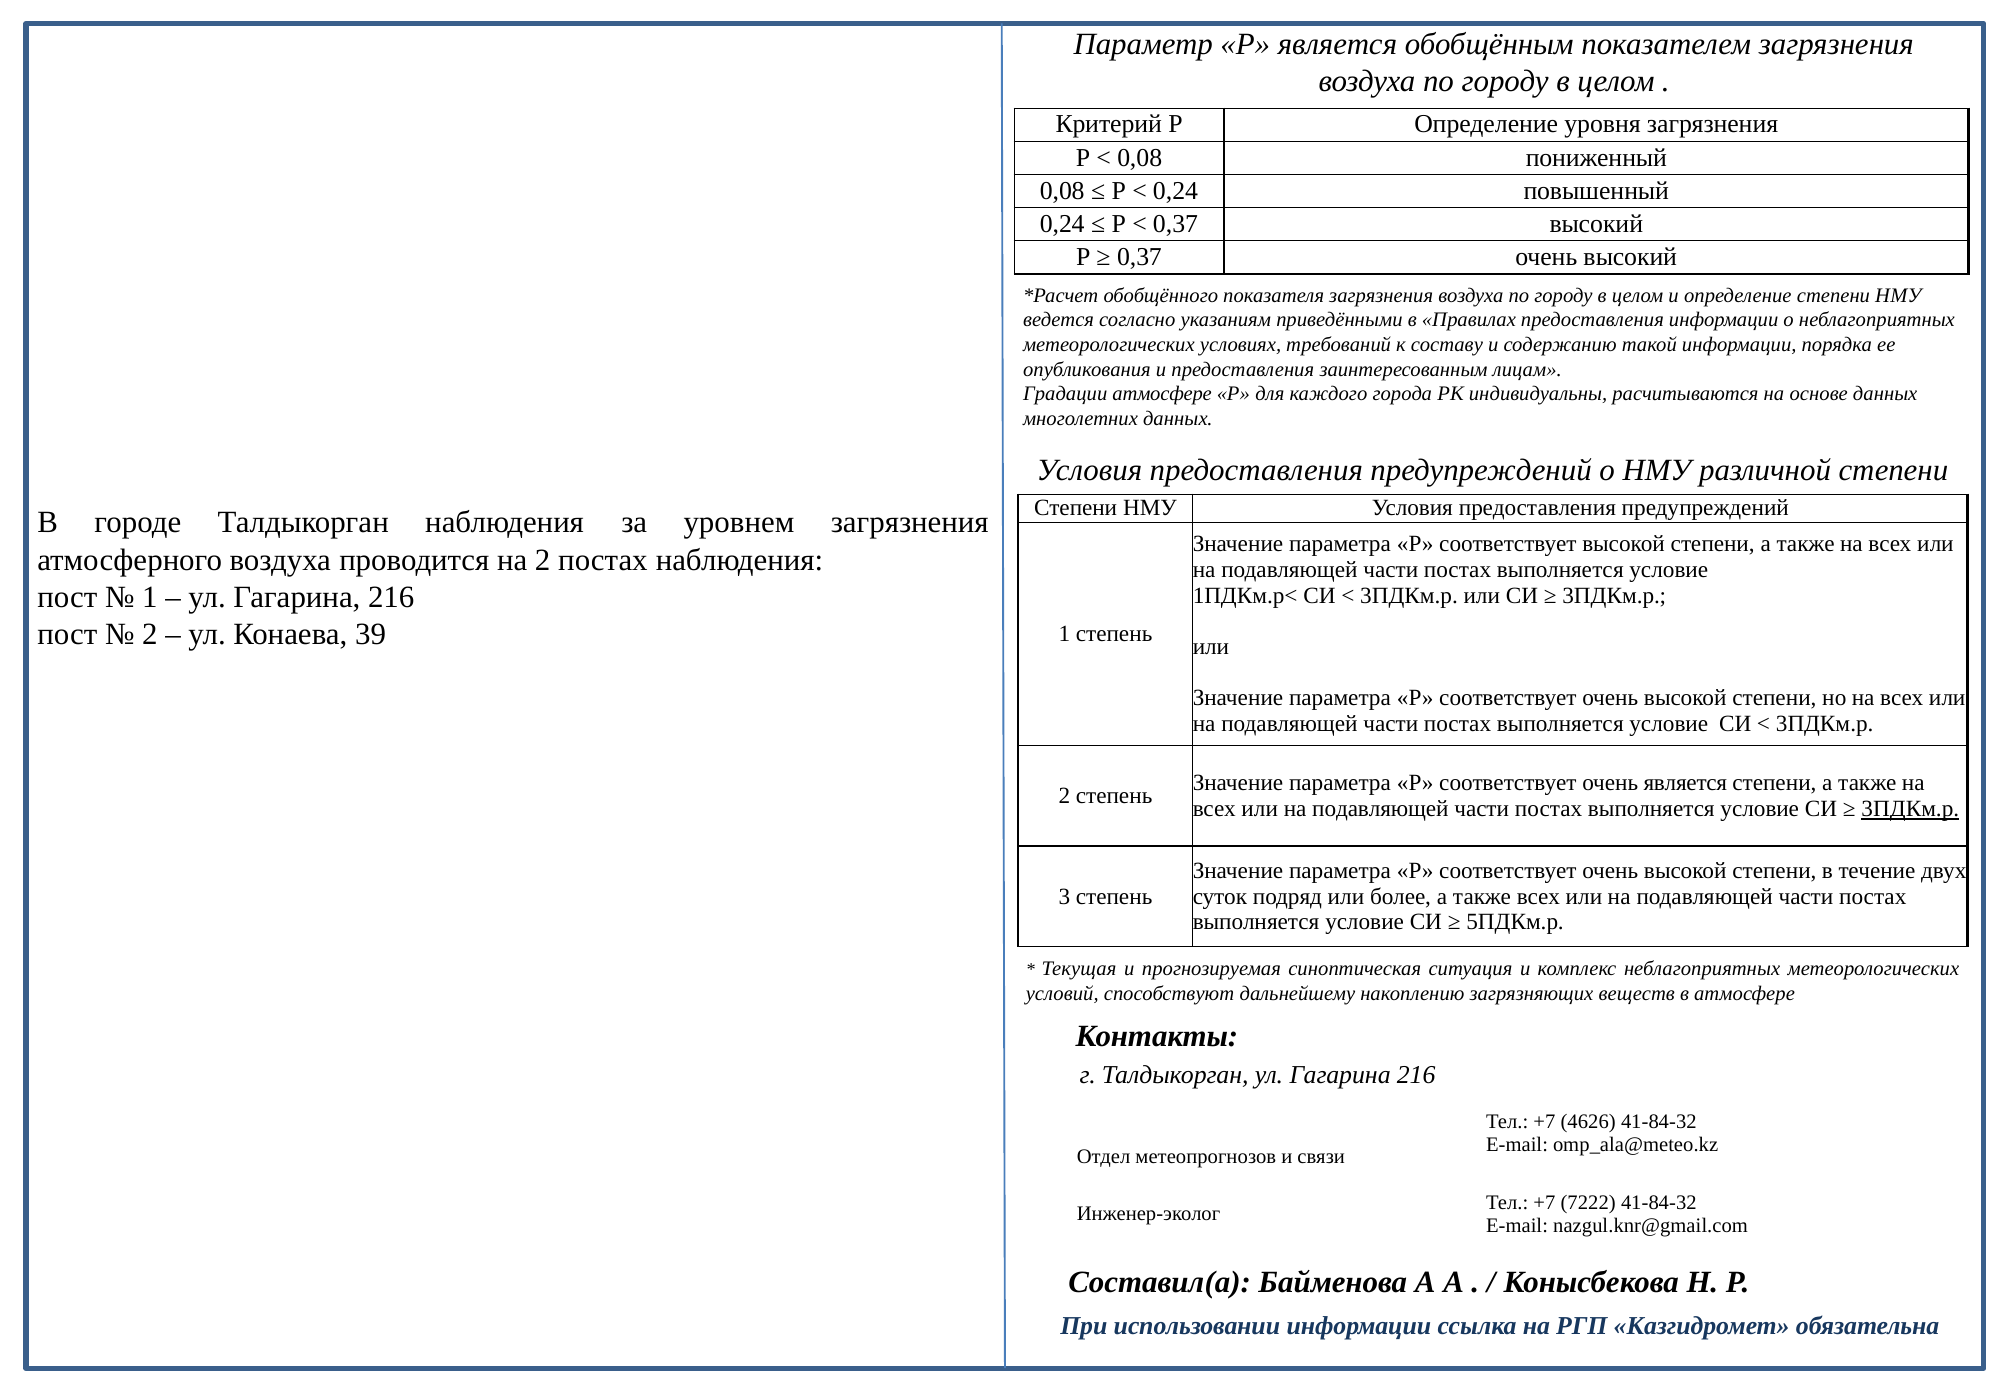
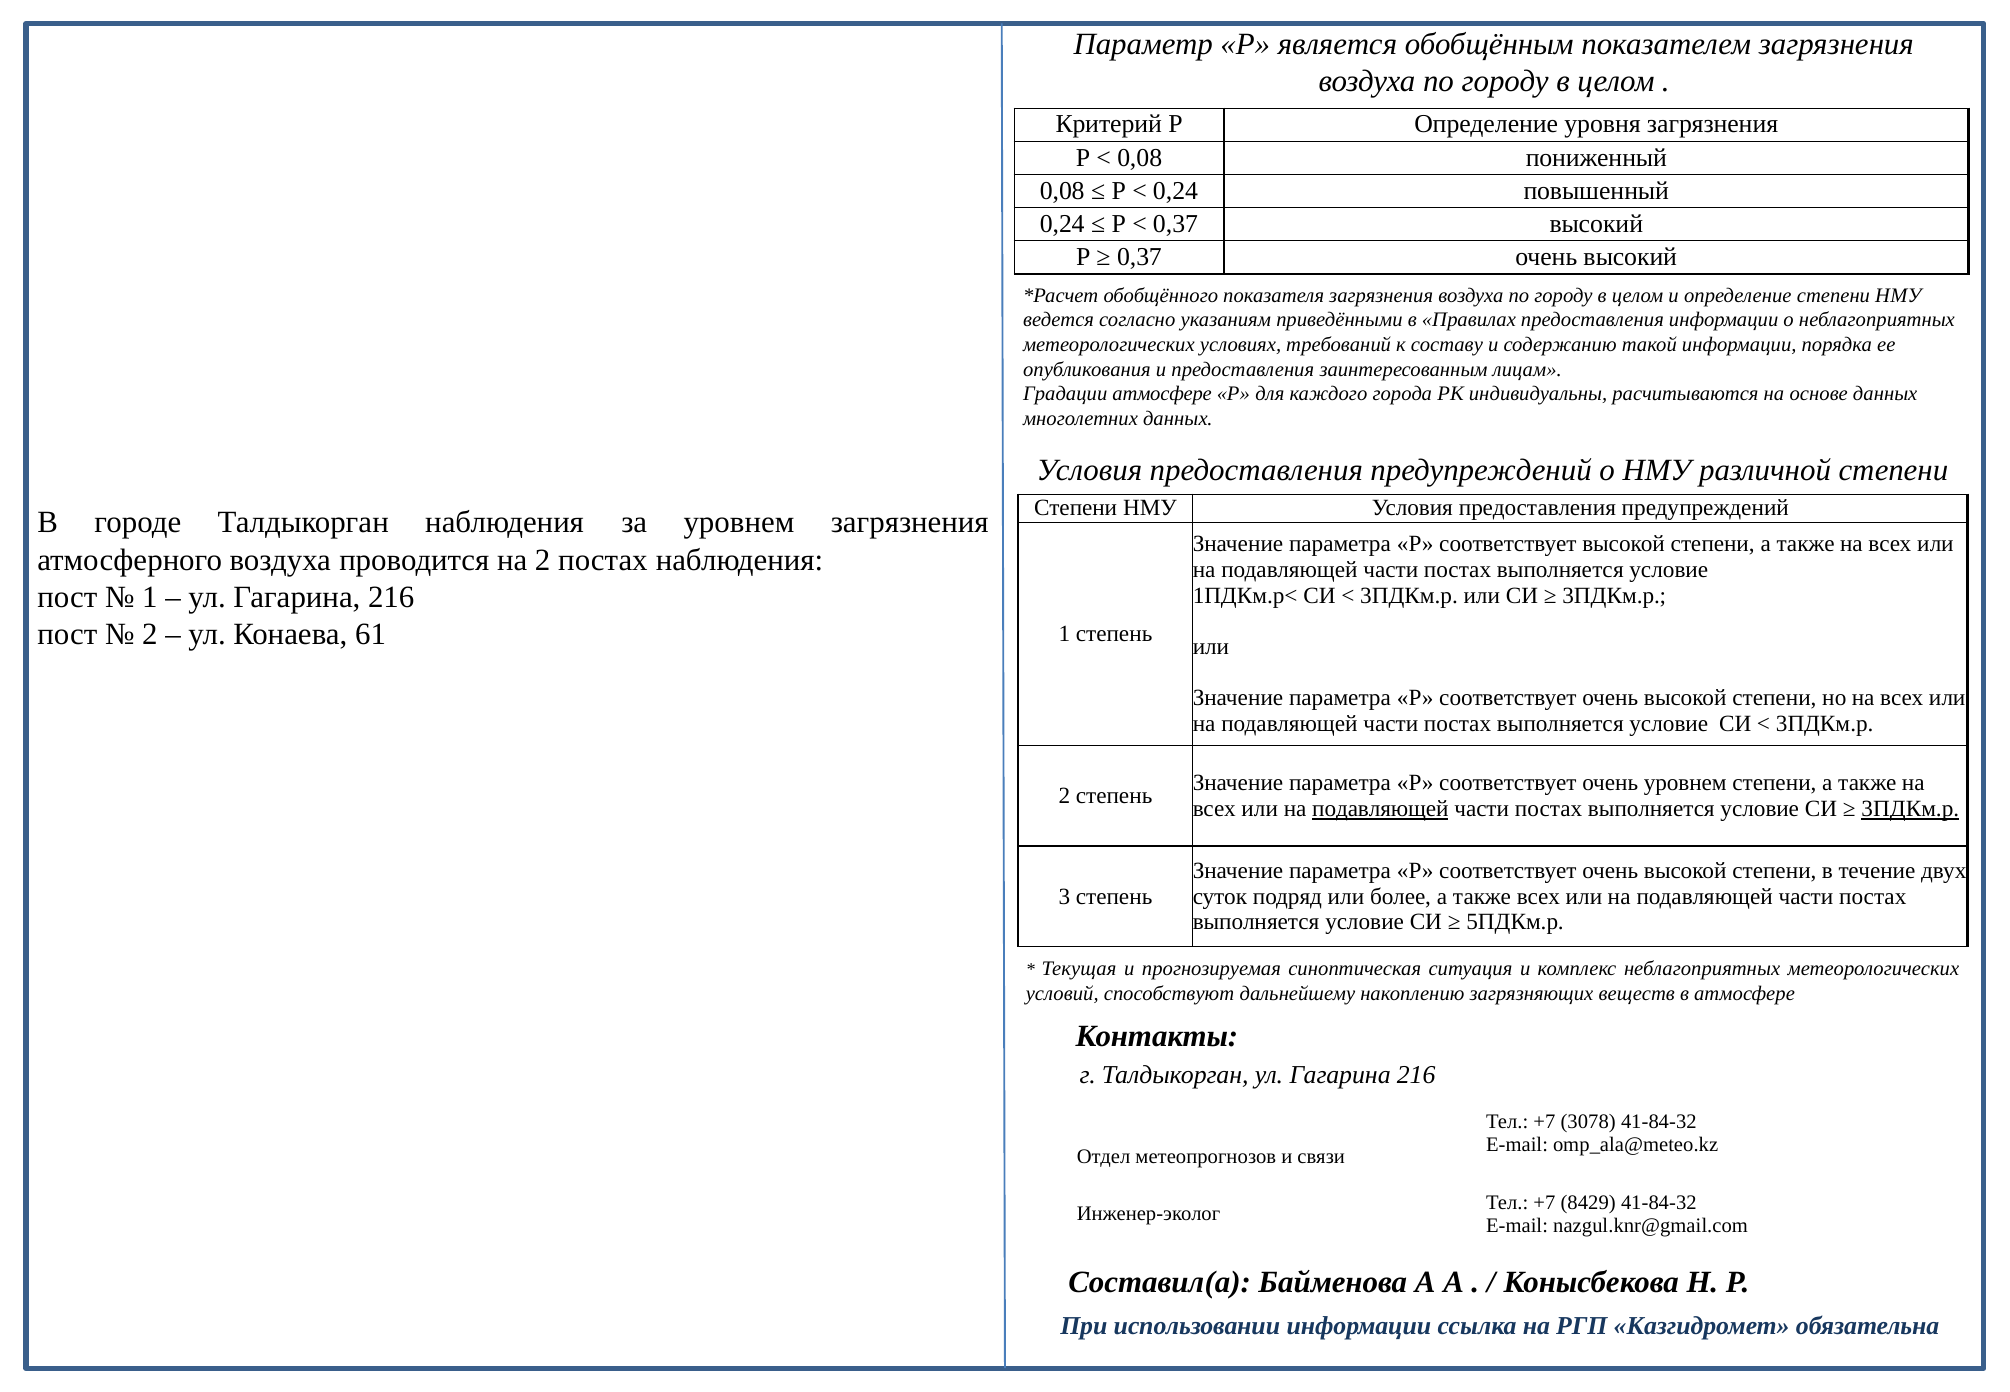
39: 39 -> 61
очень является: является -> уровнем
подавляющей at (1380, 809) underline: none -> present
4626: 4626 -> 3078
7222: 7222 -> 8429
